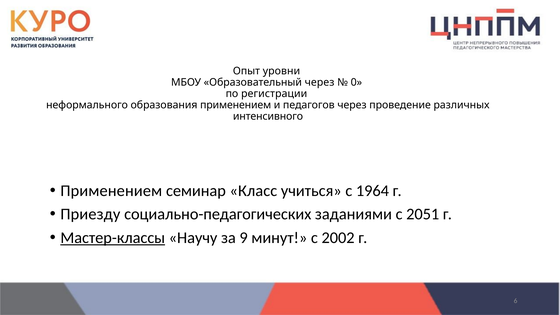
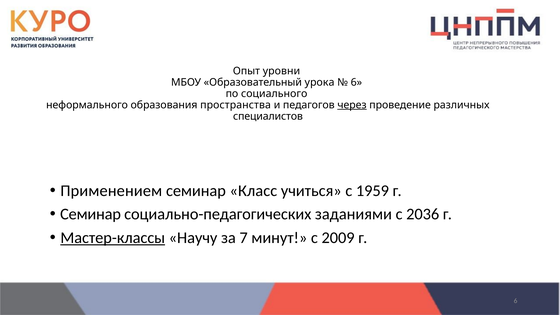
Образовательный через: через -> урока
0 at (356, 82): 0 -> 6
регистрации: регистрации -> социального
образования применением: применением -> пространства
через at (352, 105) underline: none -> present
интенсивного: интенсивного -> специалистов
1964: 1964 -> 1959
Приезду at (90, 214): Приезду -> Семинар
2051: 2051 -> 2036
9: 9 -> 7
2002: 2002 -> 2009
